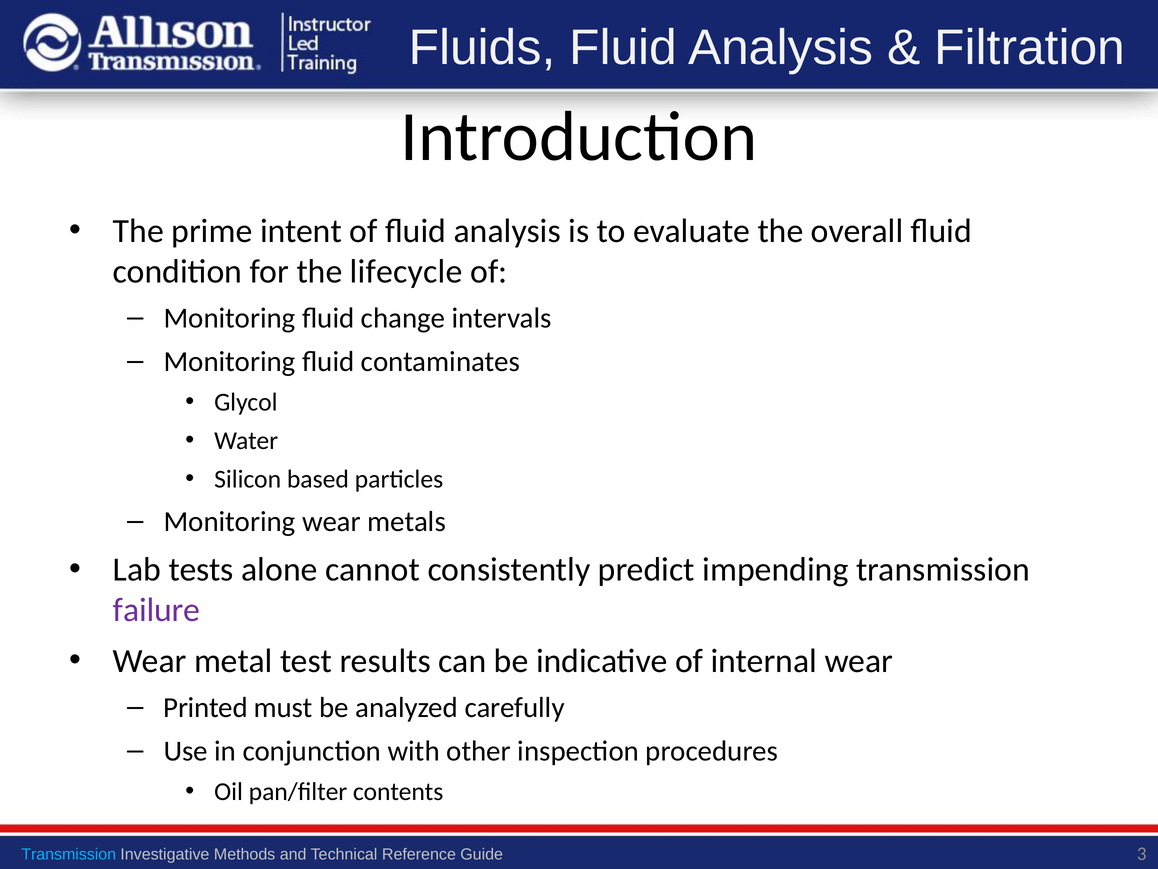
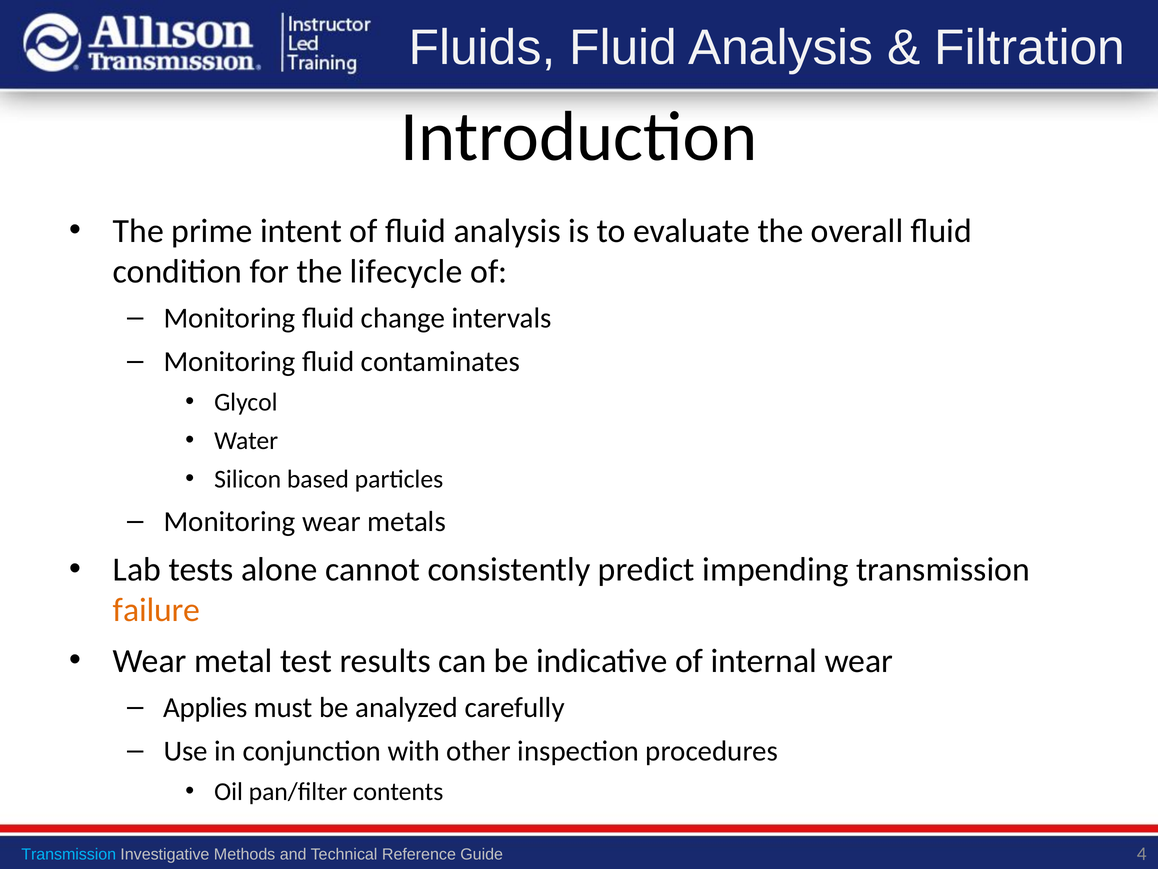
failure colour: purple -> orange
Printed: Printed -> Applies
3: 3 -> 4
